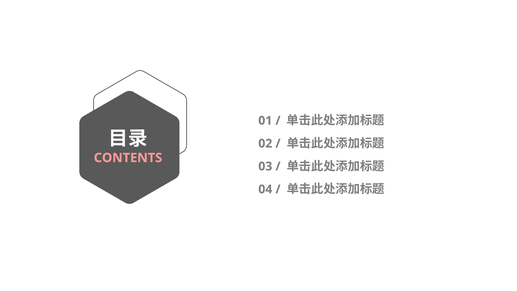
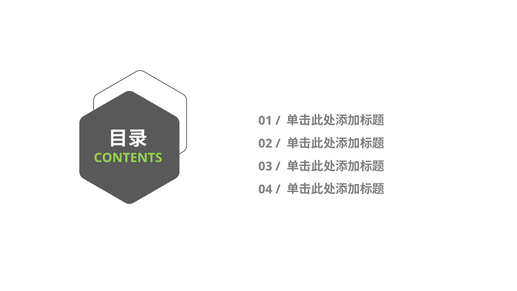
CONTENTS colour: pink -> light green
